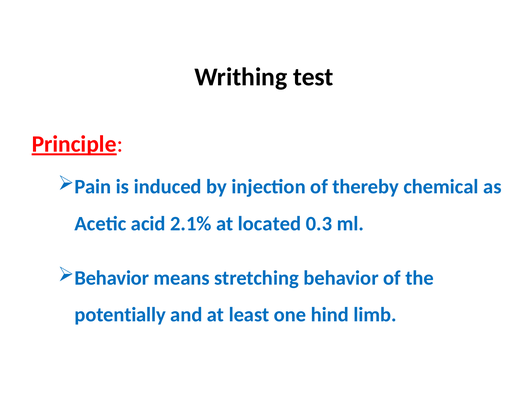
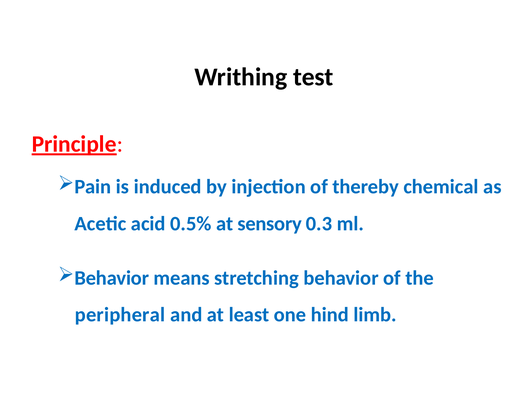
2.1%: 2.1% -> 0.5%
located: located -> sensory
potentially: potentially -> peripheral
